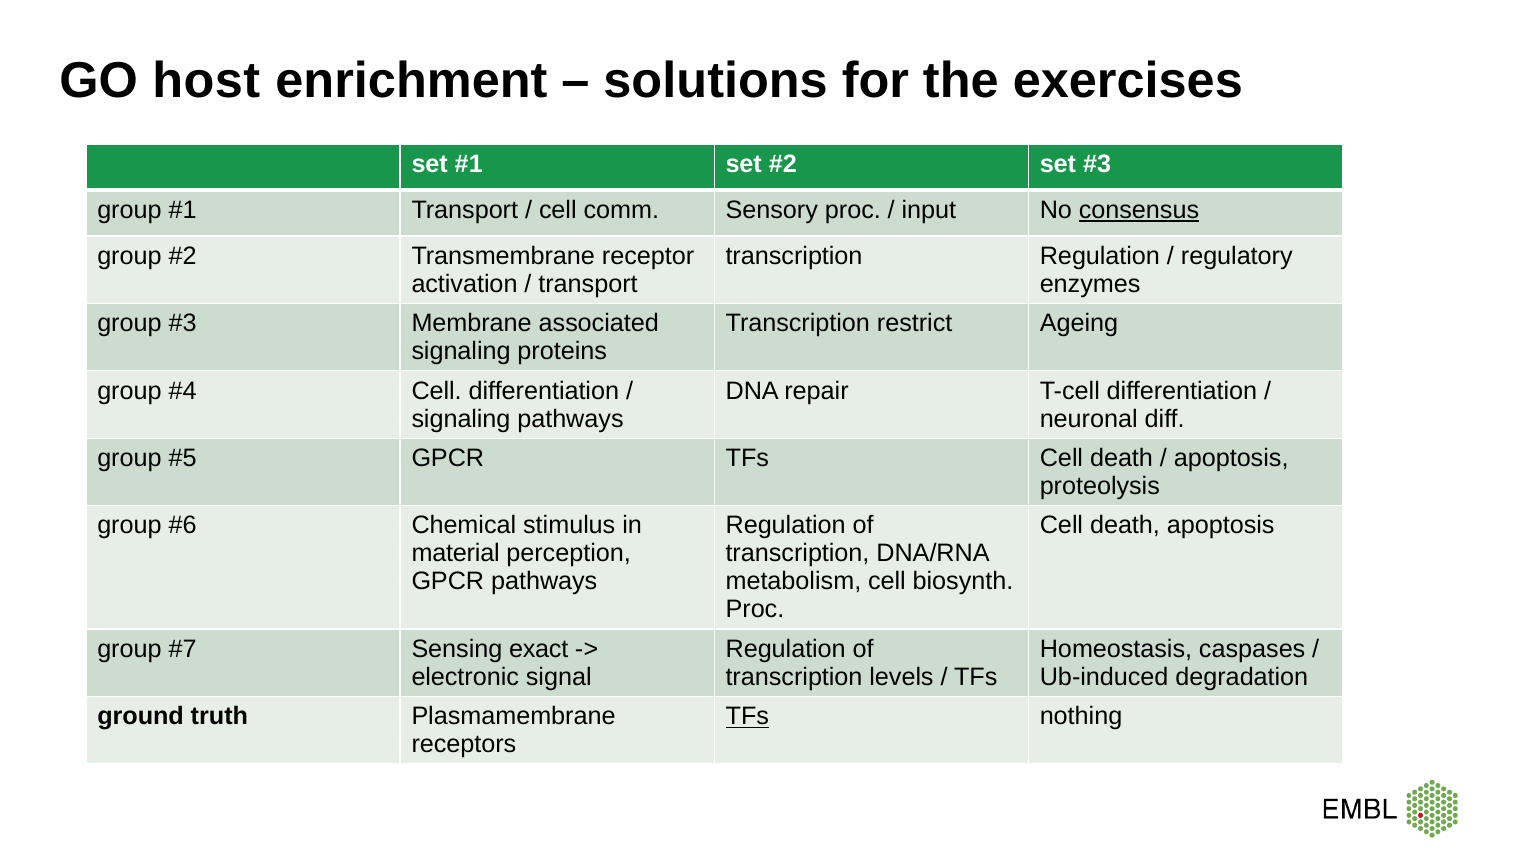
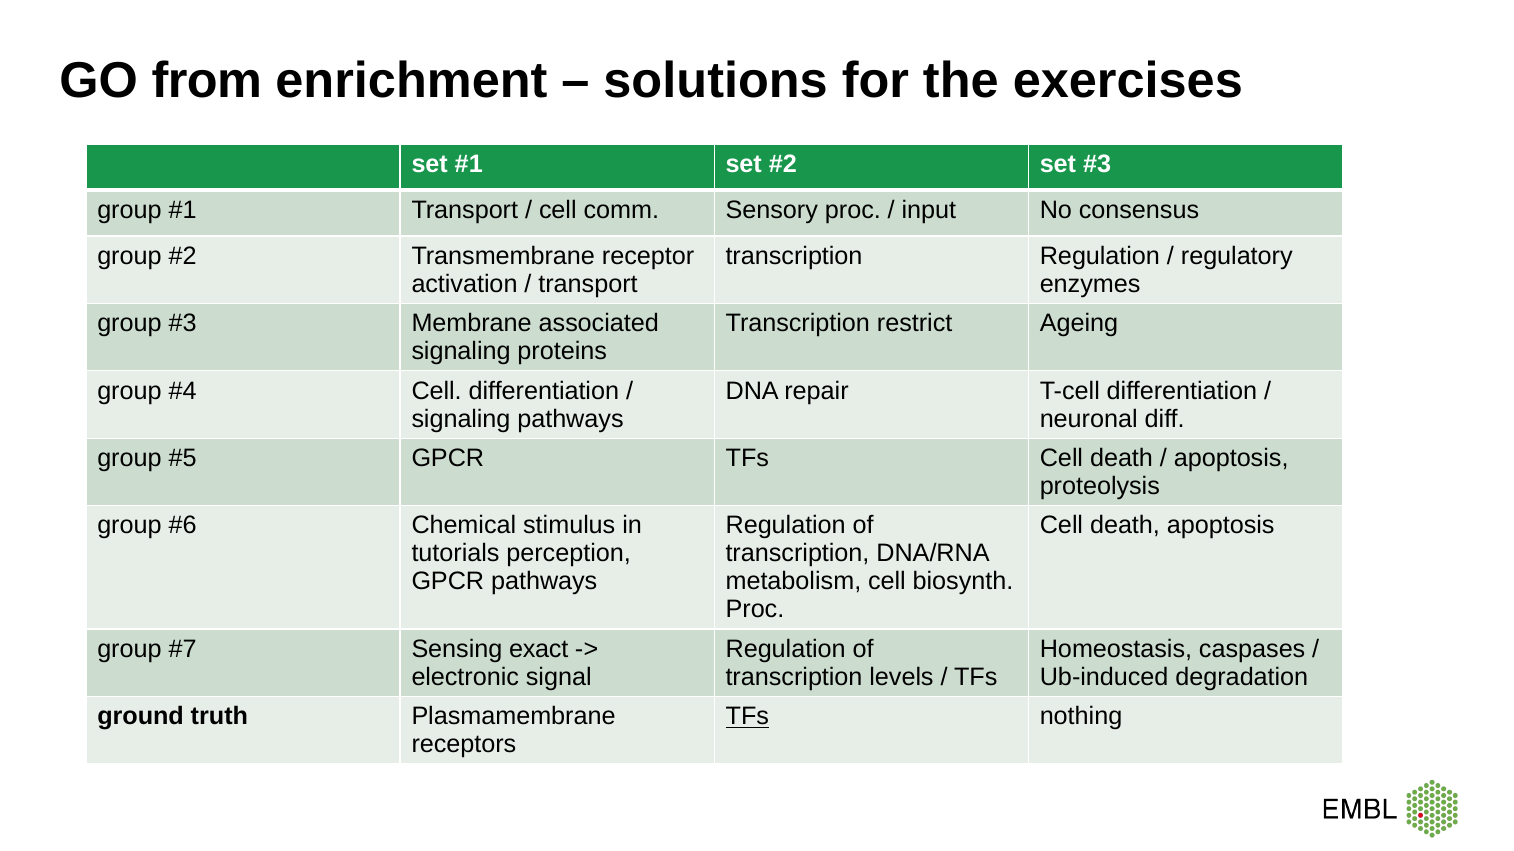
host: host -> from
consensus underline: present -> none
material: material -> tutorials
